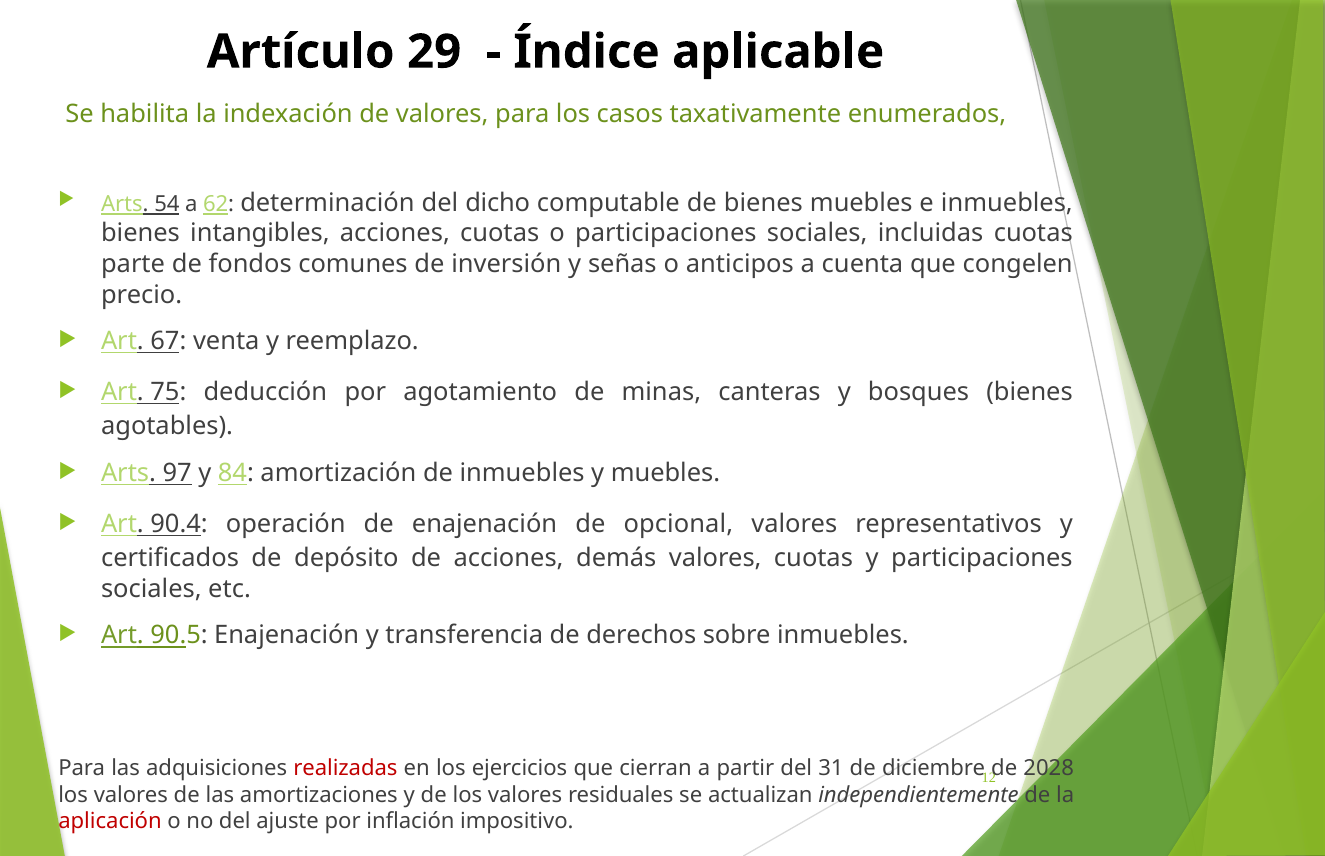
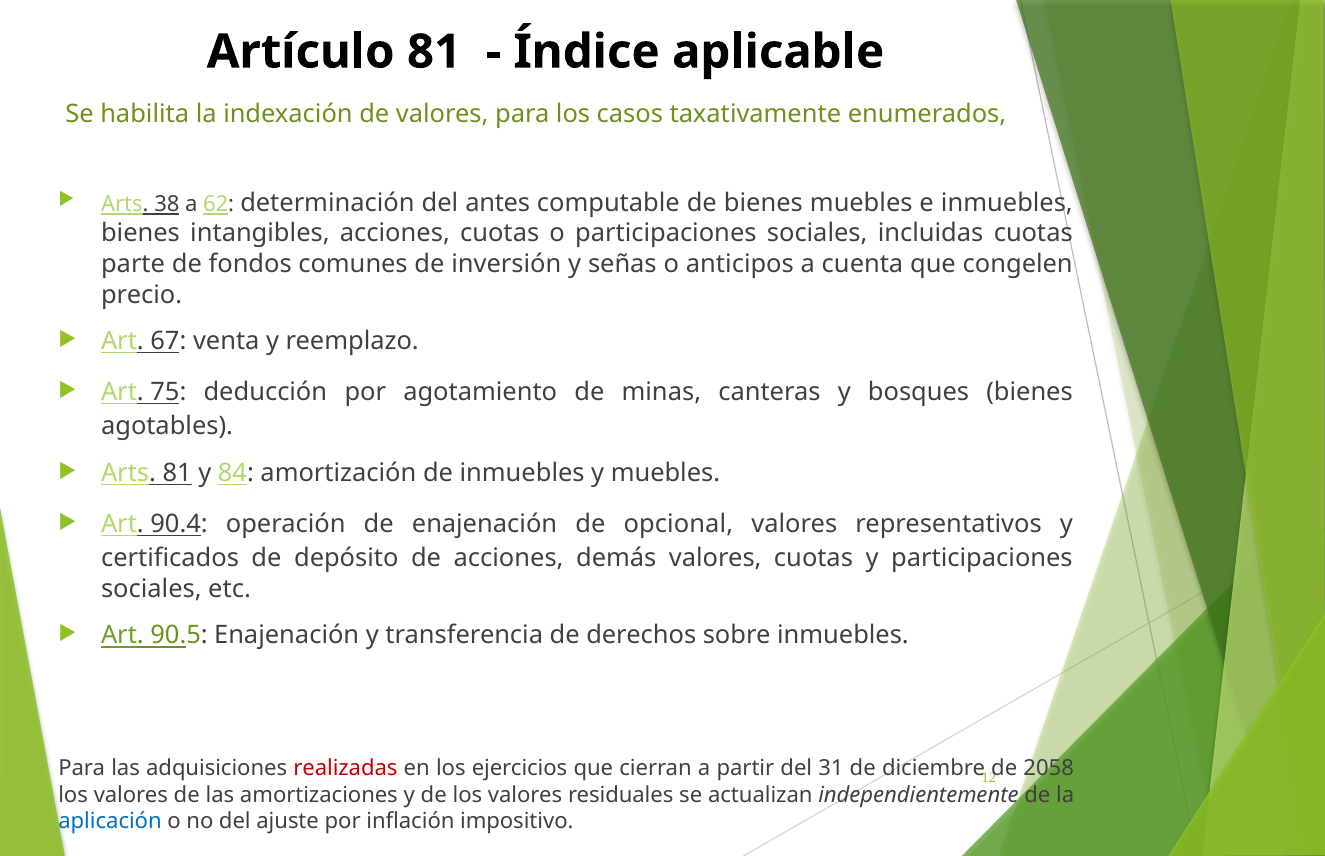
Artículo 29: 29 -> 81
54: 54 -> 38
dicho: dicho -> antes
Arts 97: 97 -> 81
2028: 2028 -> 2058
aplicación colour: red -> blue
